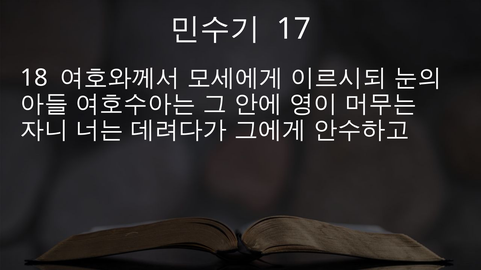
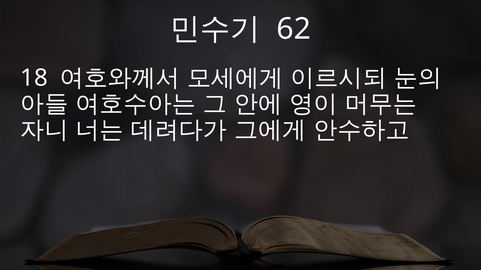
17: 17 -> 62
